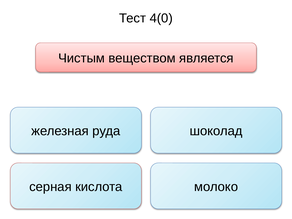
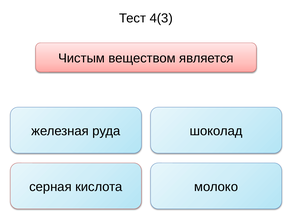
4(0: 4(0 -> 4(3
